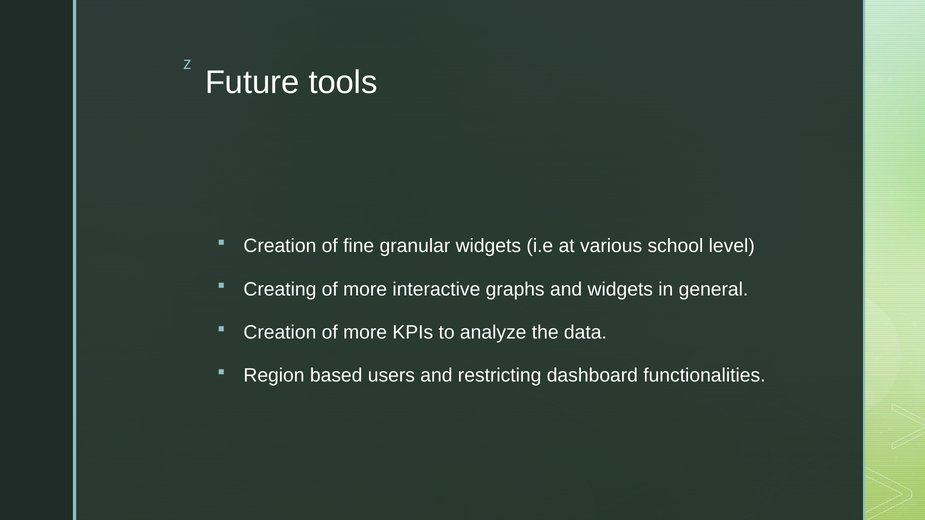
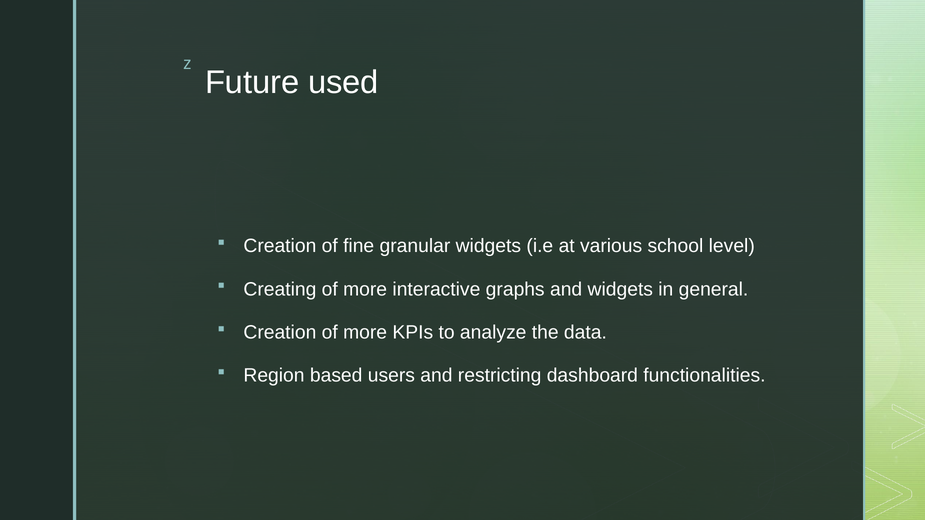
tools: tools -> used
